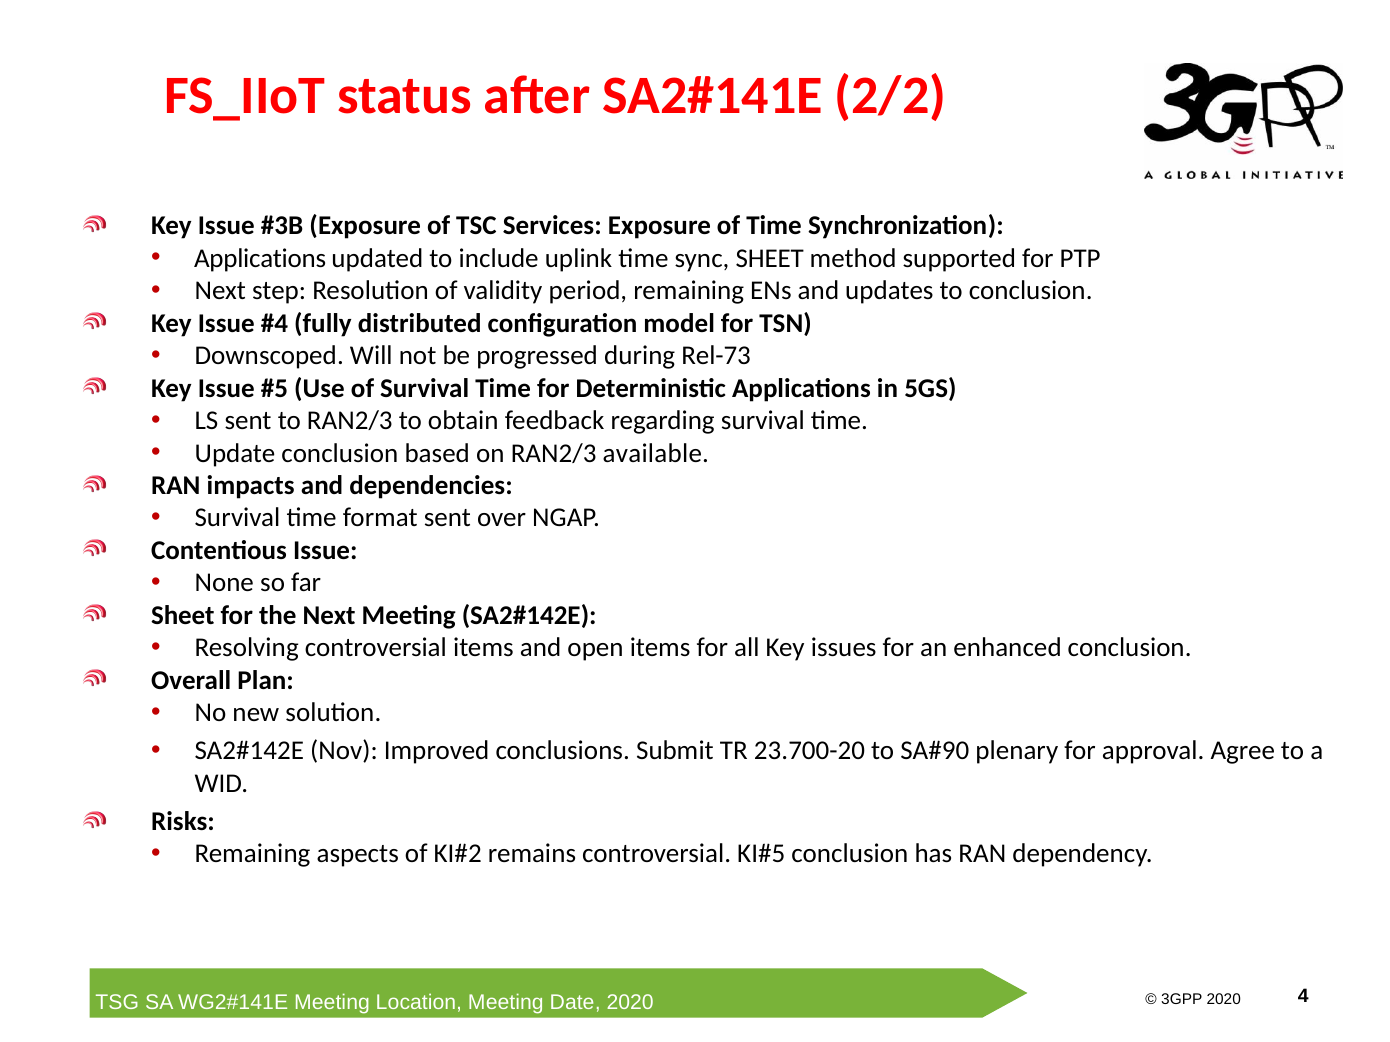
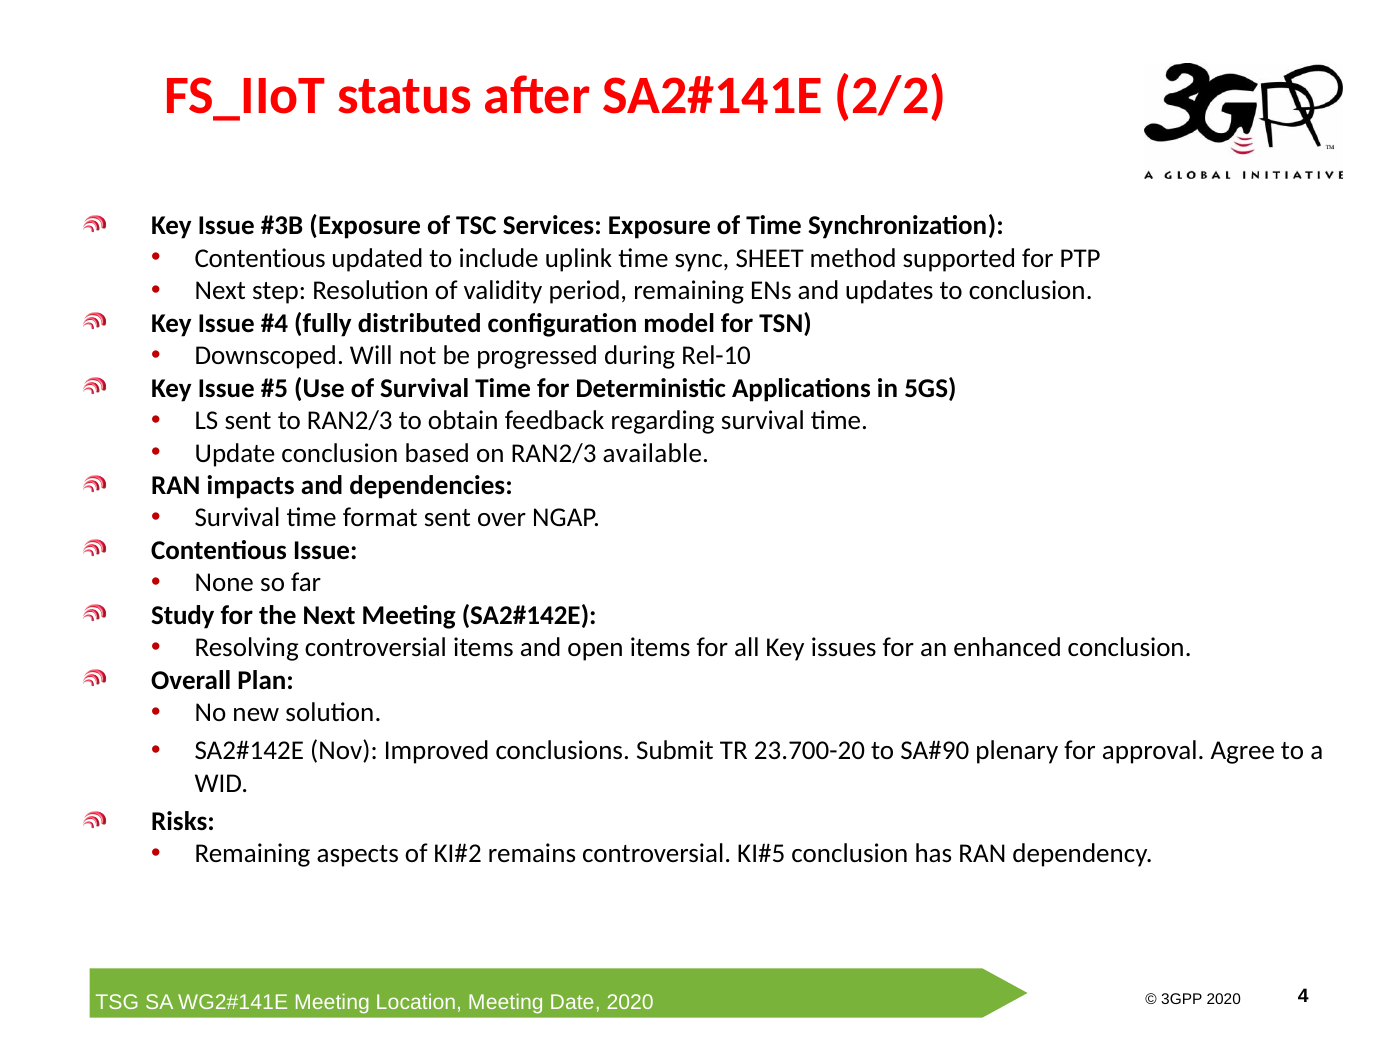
Applications at (260, 259): Applications -> Contentious
Rel-73: Rel-73 -> Rel-10
Sheet at (183, 616): Sheet -> Study
